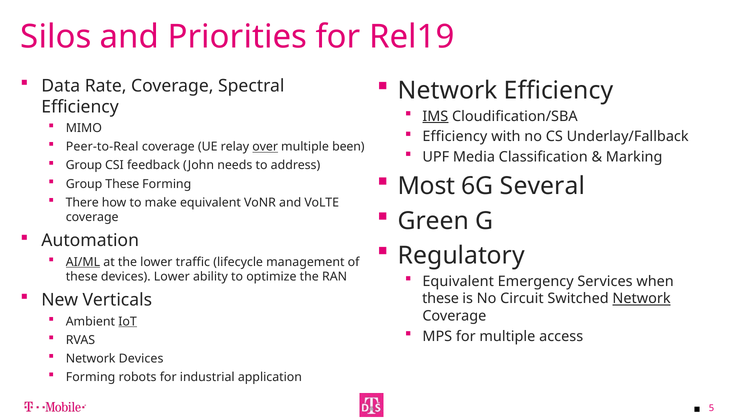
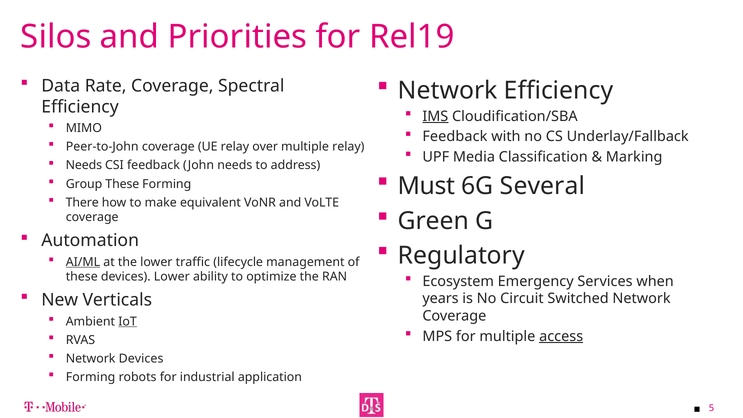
Efficiency at (455, 137): Efficiency -> Feedback
Peer-to-Real: Peer-to-Real -> Peer-to-John
over underline: present -> none
multiple been: been -> relay
Group at (84, 165): Group -> Needs
Most: Most -> Must
Equivalent at (458, 281): Equivalent -> Ecosystem
these at (441, 299): these -> years
Network at (642, 299) underline: present -> none
access underline: none -> present
